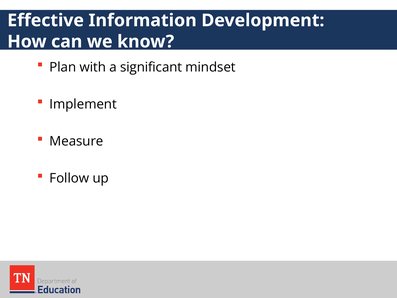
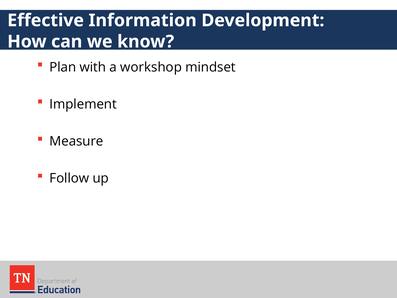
significant: significant -> workshop
